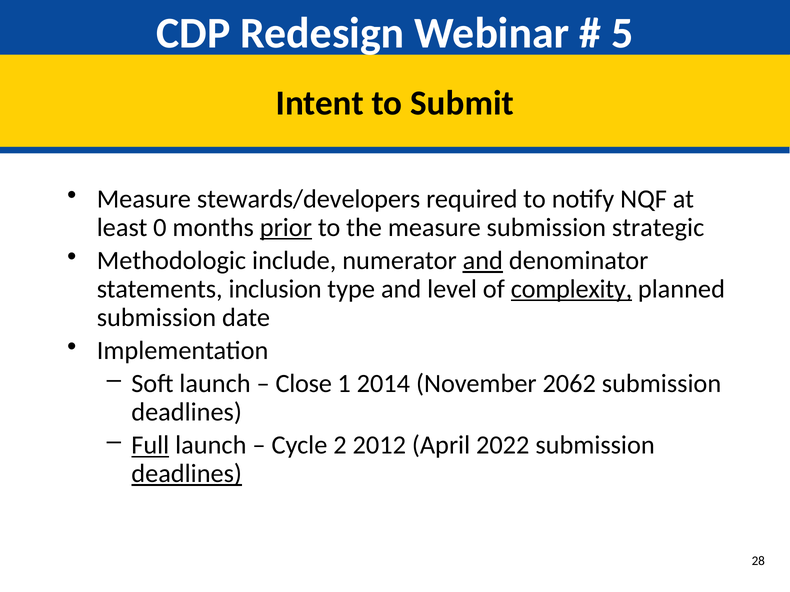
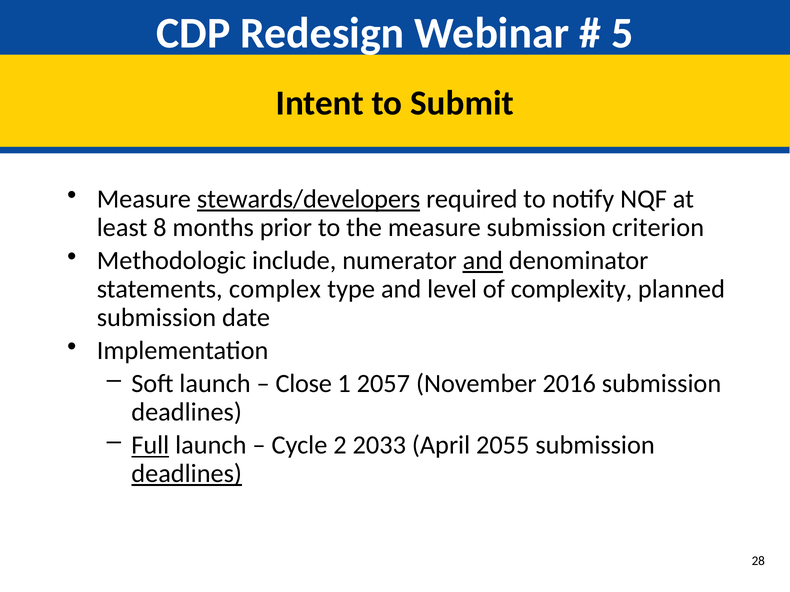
stewards/developers underline: none -> present
0: 0 -> 8
prior underline: present -> none
strategic: strategic -> criterion
inclusion: inclusion -> complex
complexity underline: present -> none
2014: 2014 -> 2057
2062: 2062 -> 2016
2012: 2012 -> 2033
2022: 2022 -> 2055
